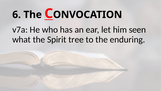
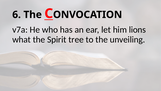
seen: seen -> lions
enduring: enduring -> unveiling
